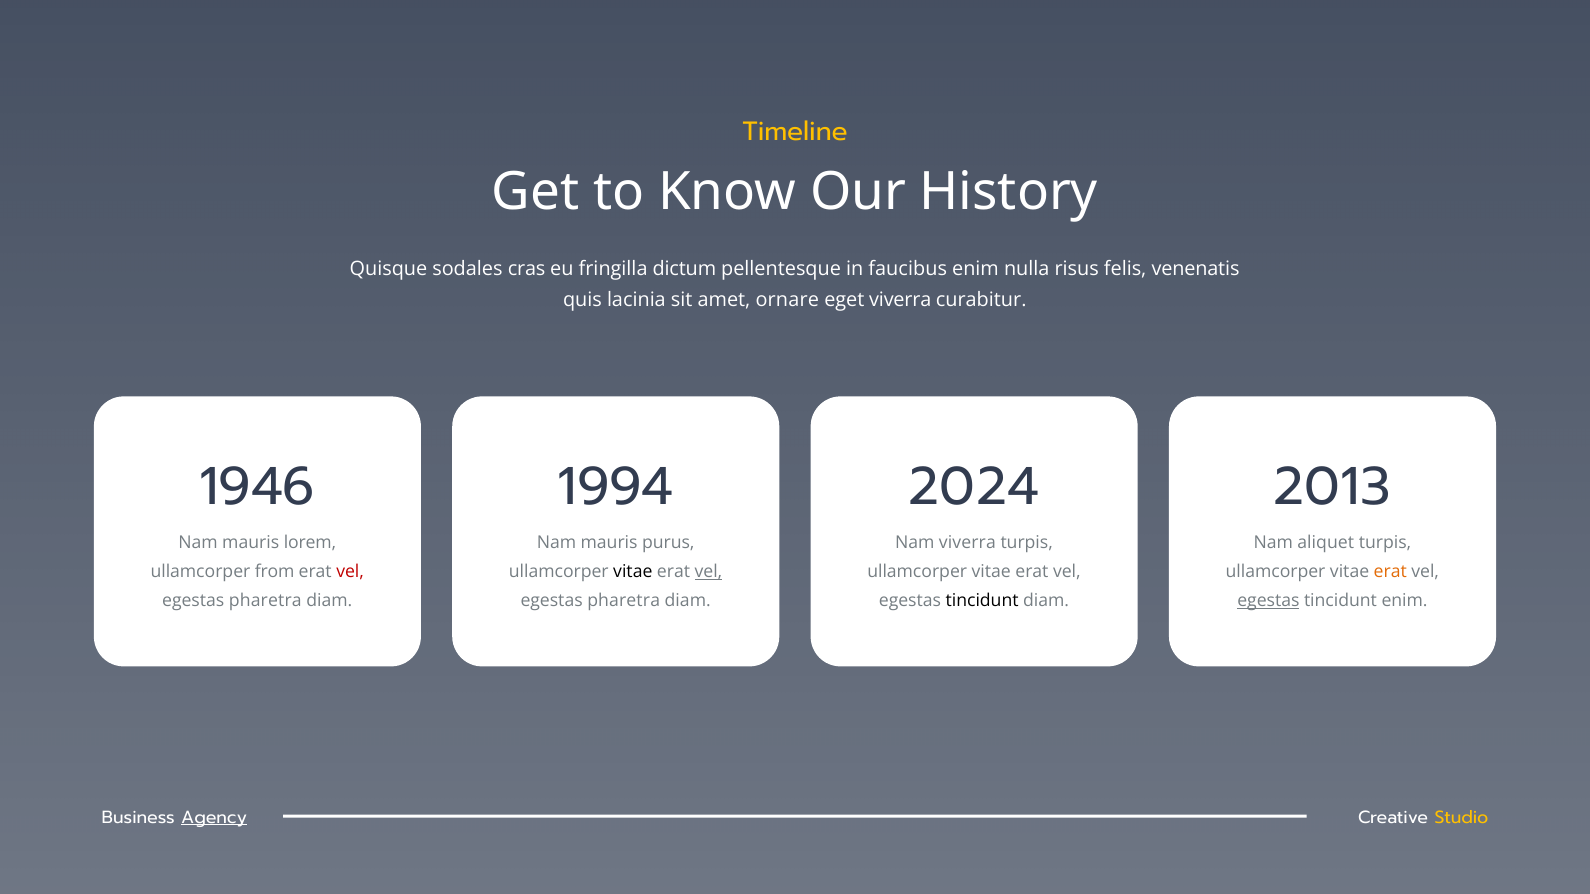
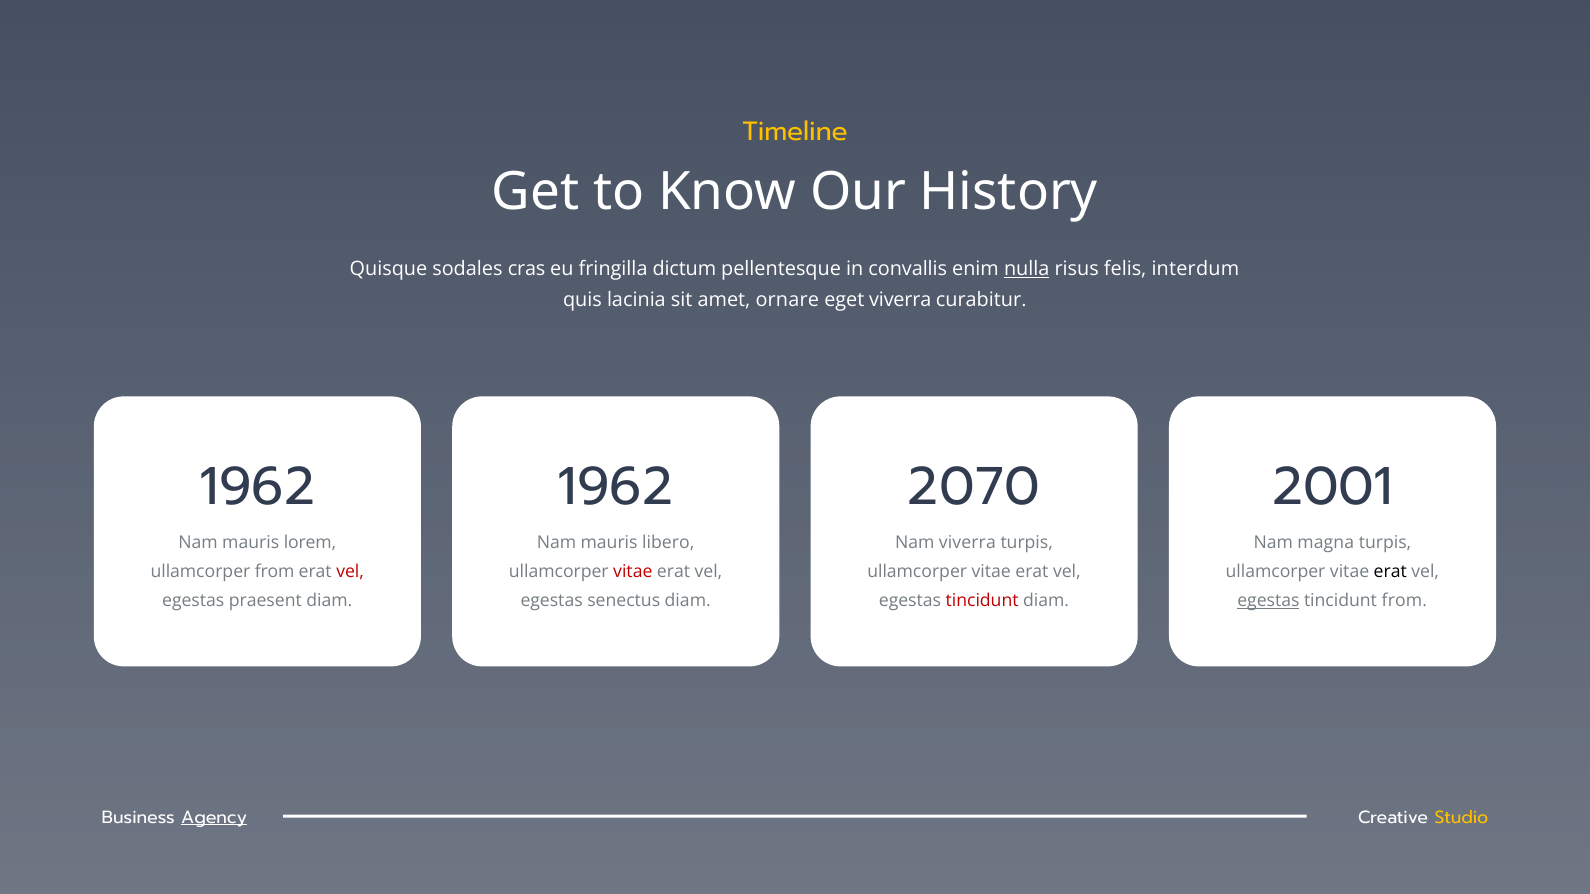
faucibus: faucibus -> convallis
nulla underline: none -> present
venenatis: venenatis -> interdum
1946 at (257, 487): 1946 -> 1962
1994 at (616, 487): 1994 -> 1962
2024: 2024 -> 2070
2013: 2013 -> 2001
purus: purus -> libero
aliquet: aliquet -> magna
vitae at (633, 572) colour: black -> red
vel at (708, 572) underline: present -> none
erat at (1390, 572) colour: orange -> black
pharetra at (265, 601): pharetra -> praesent
pharetra at (624, 601): pharetra -> senectus
tincidunt at (982, 601) colour: black -> red
tincidunt enim: enim -> from
